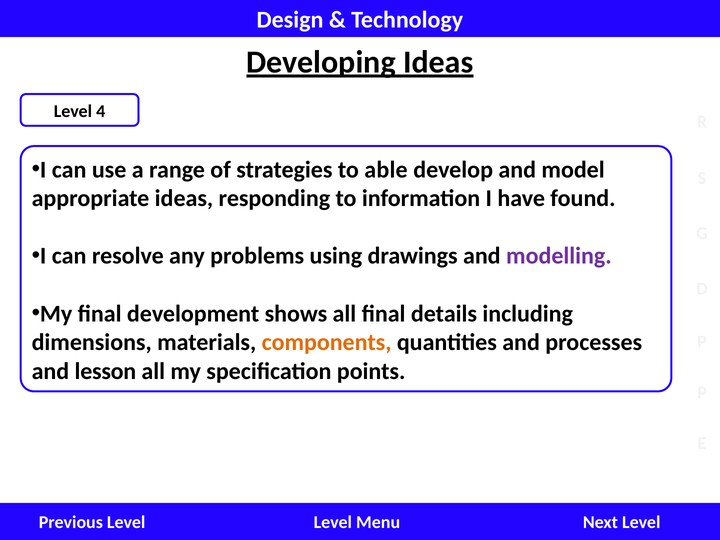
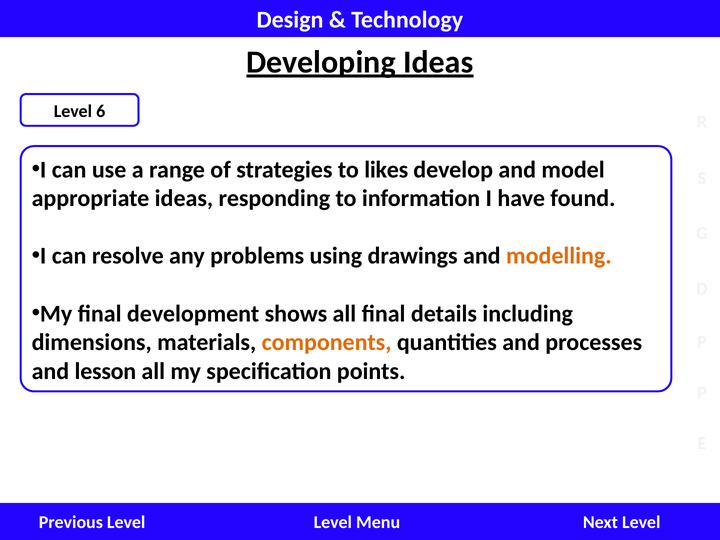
4: 4 -> 6
able: able -> likes
modelling colour: purple -> orange
